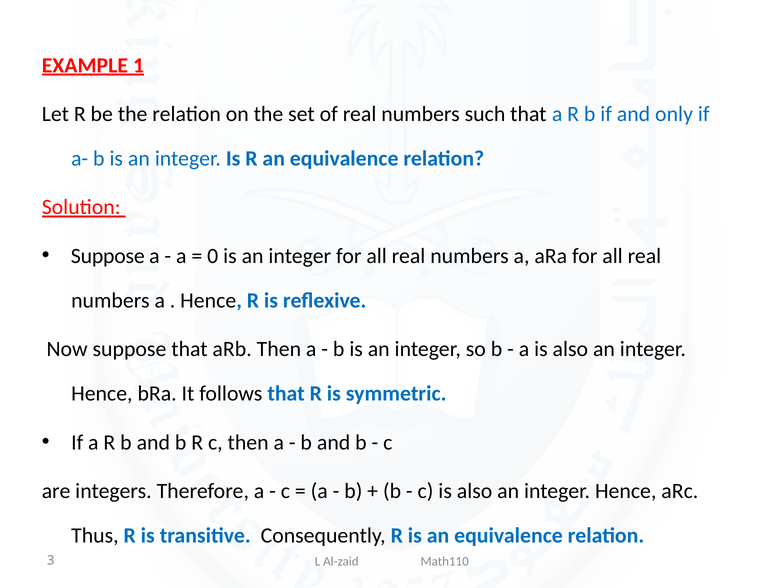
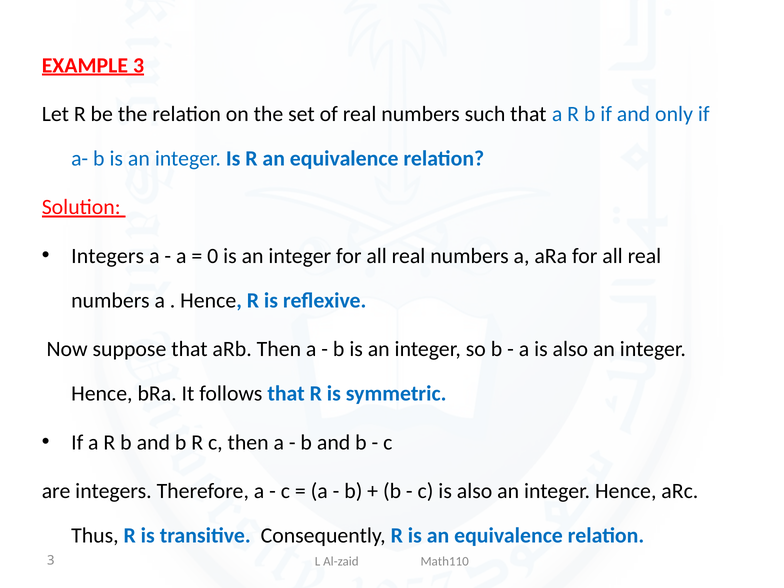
EXAMPLE 1: 1 -> 3
Suppose at (108, 256): Suppose -> Integers
